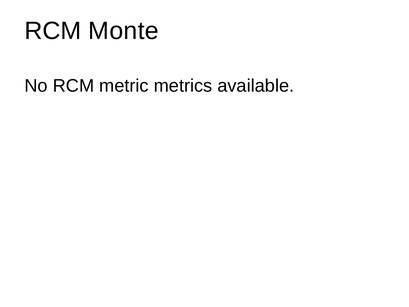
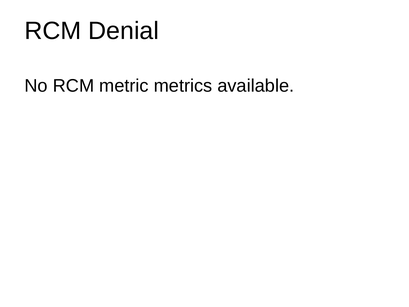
Monte: Monte -> Denial
